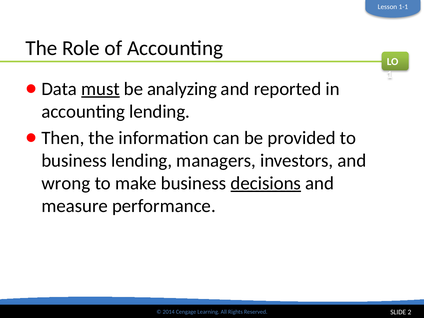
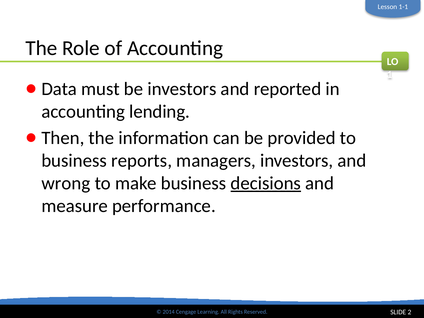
must underline: present -> none
be analyzing: analyzing -> investors
business lending: lending -> reports
